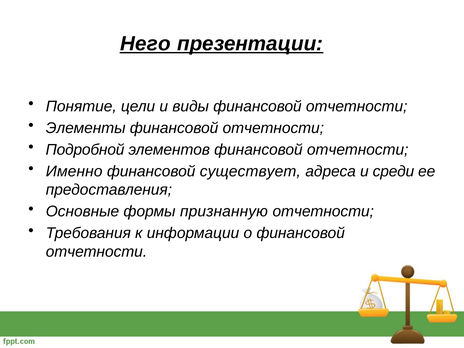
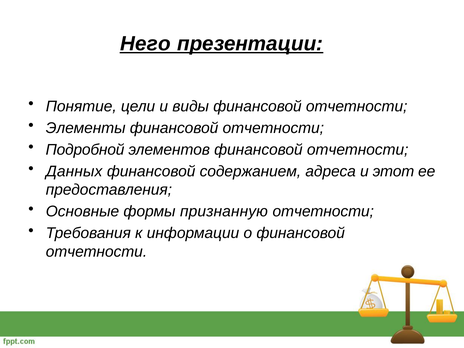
Именно: Именно -> Данных
существует: существует -> содержанием
среди: среди -> этот
